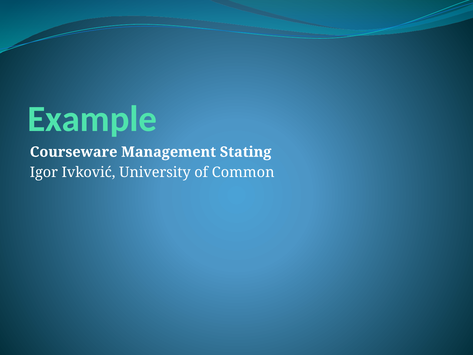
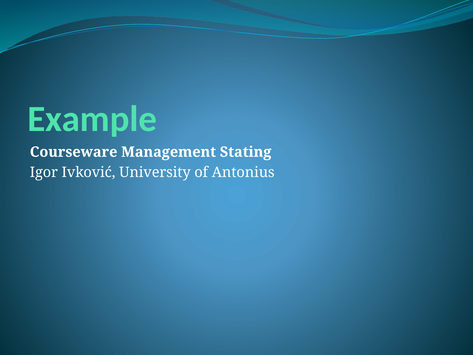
Common: Common -> Antonius
